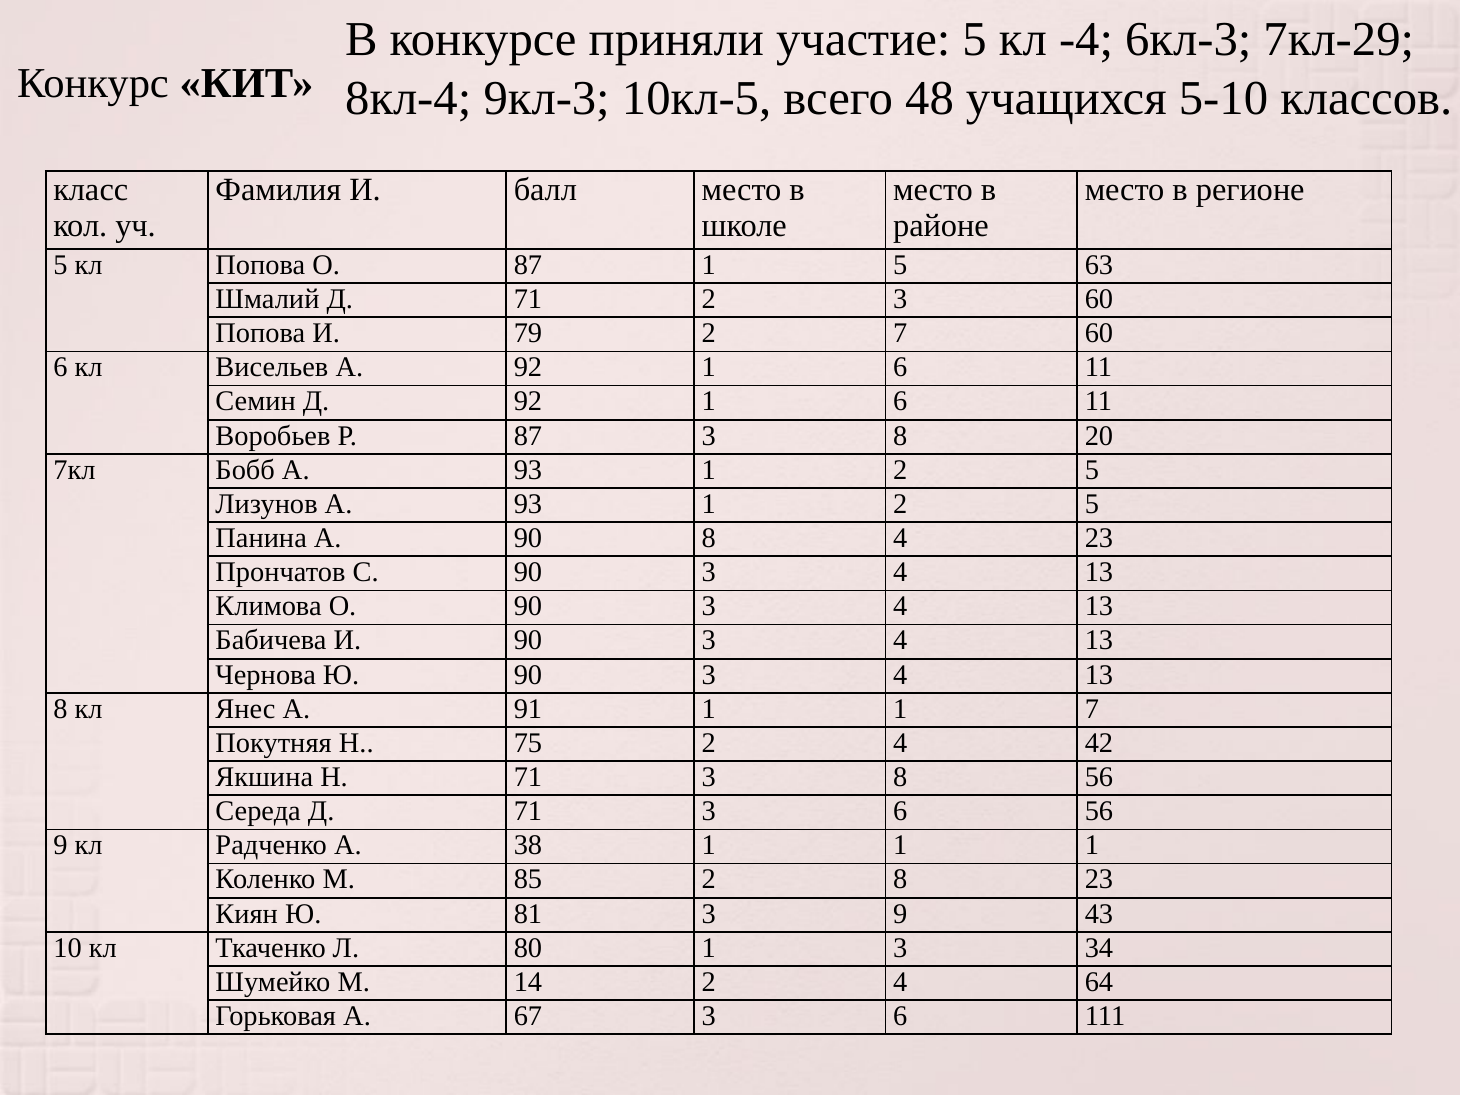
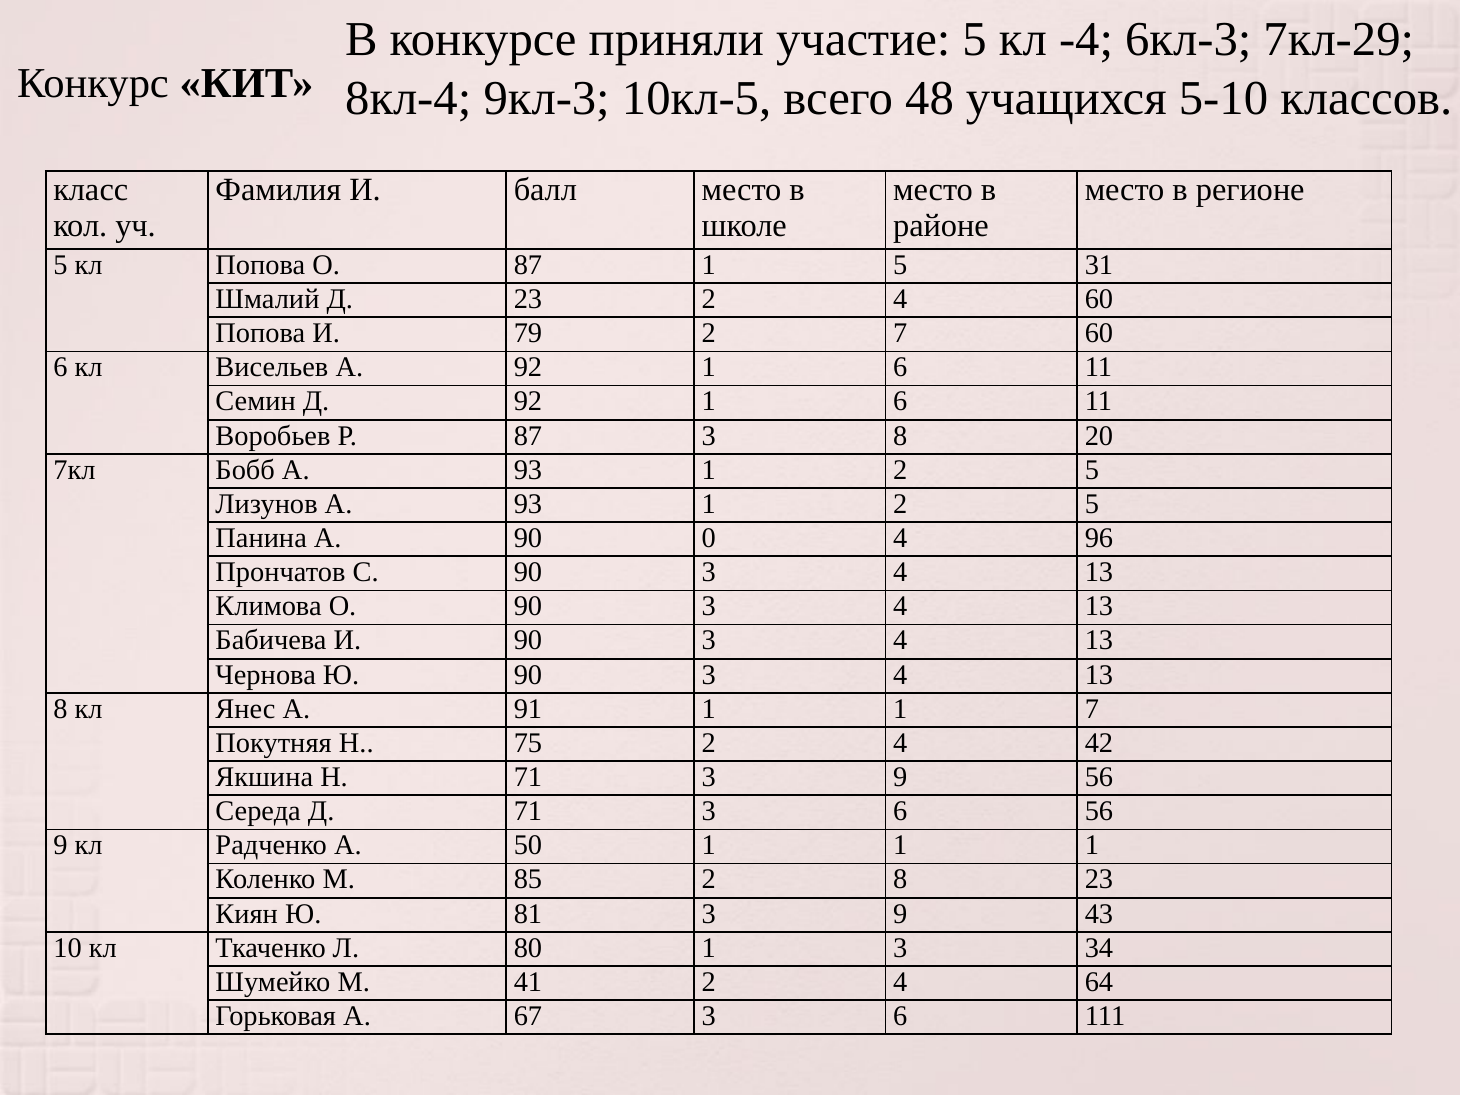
63: 63 -> 31
Шмалий Д 71: 71 -> 23
3 at (900, 299): 3 -> 4
90 8: 8 -> 0
4 23: 23 -> 96
71 3 8: 8 -> 9
38: 38 -> 50
14: 14 -> 41
